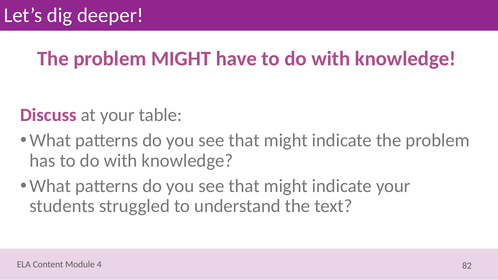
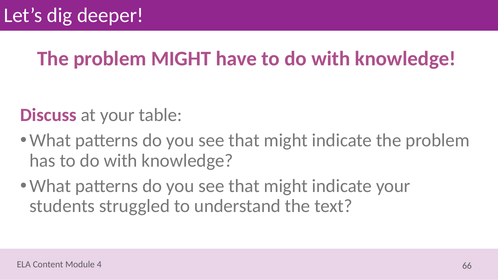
82: 82 -> 66
